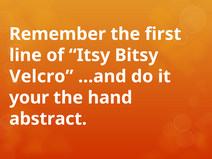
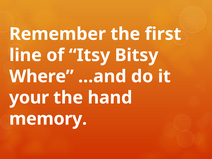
Velcro: Velcro -> Where
abstract: abstract -> memory
